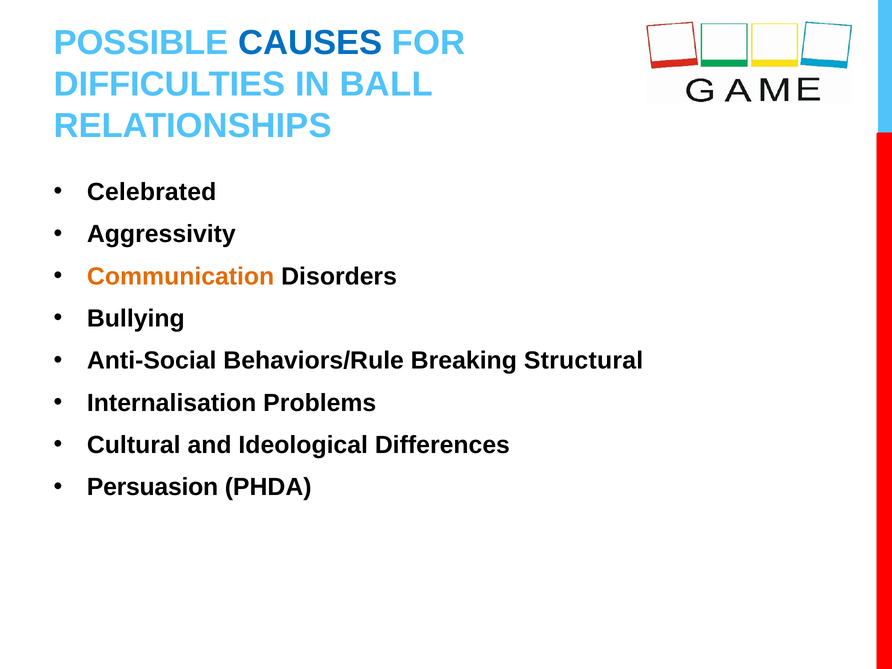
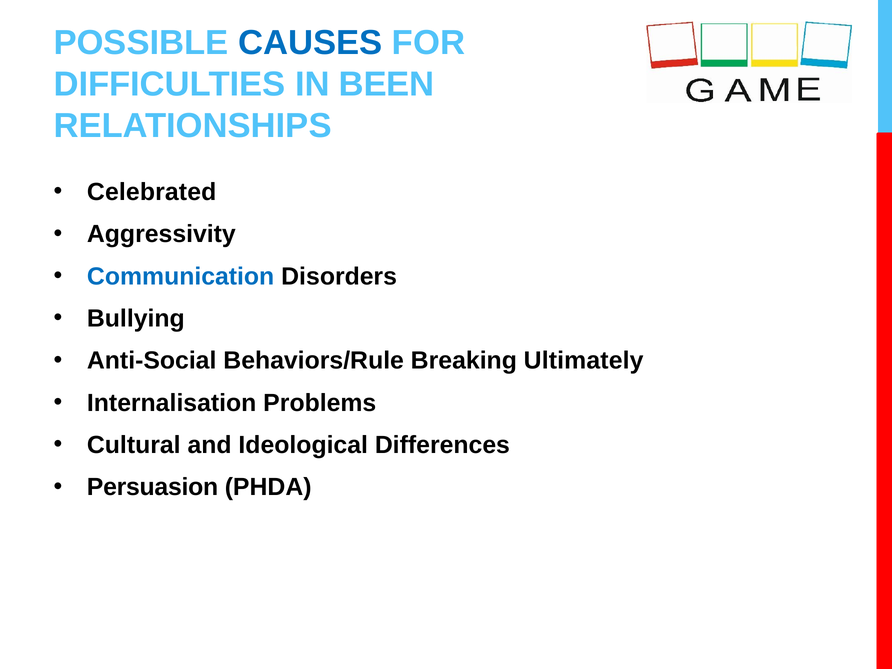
BALL: BALL -> BEEN
Communication colour: orange -> blue
Structural: Structural -> Ultimately
